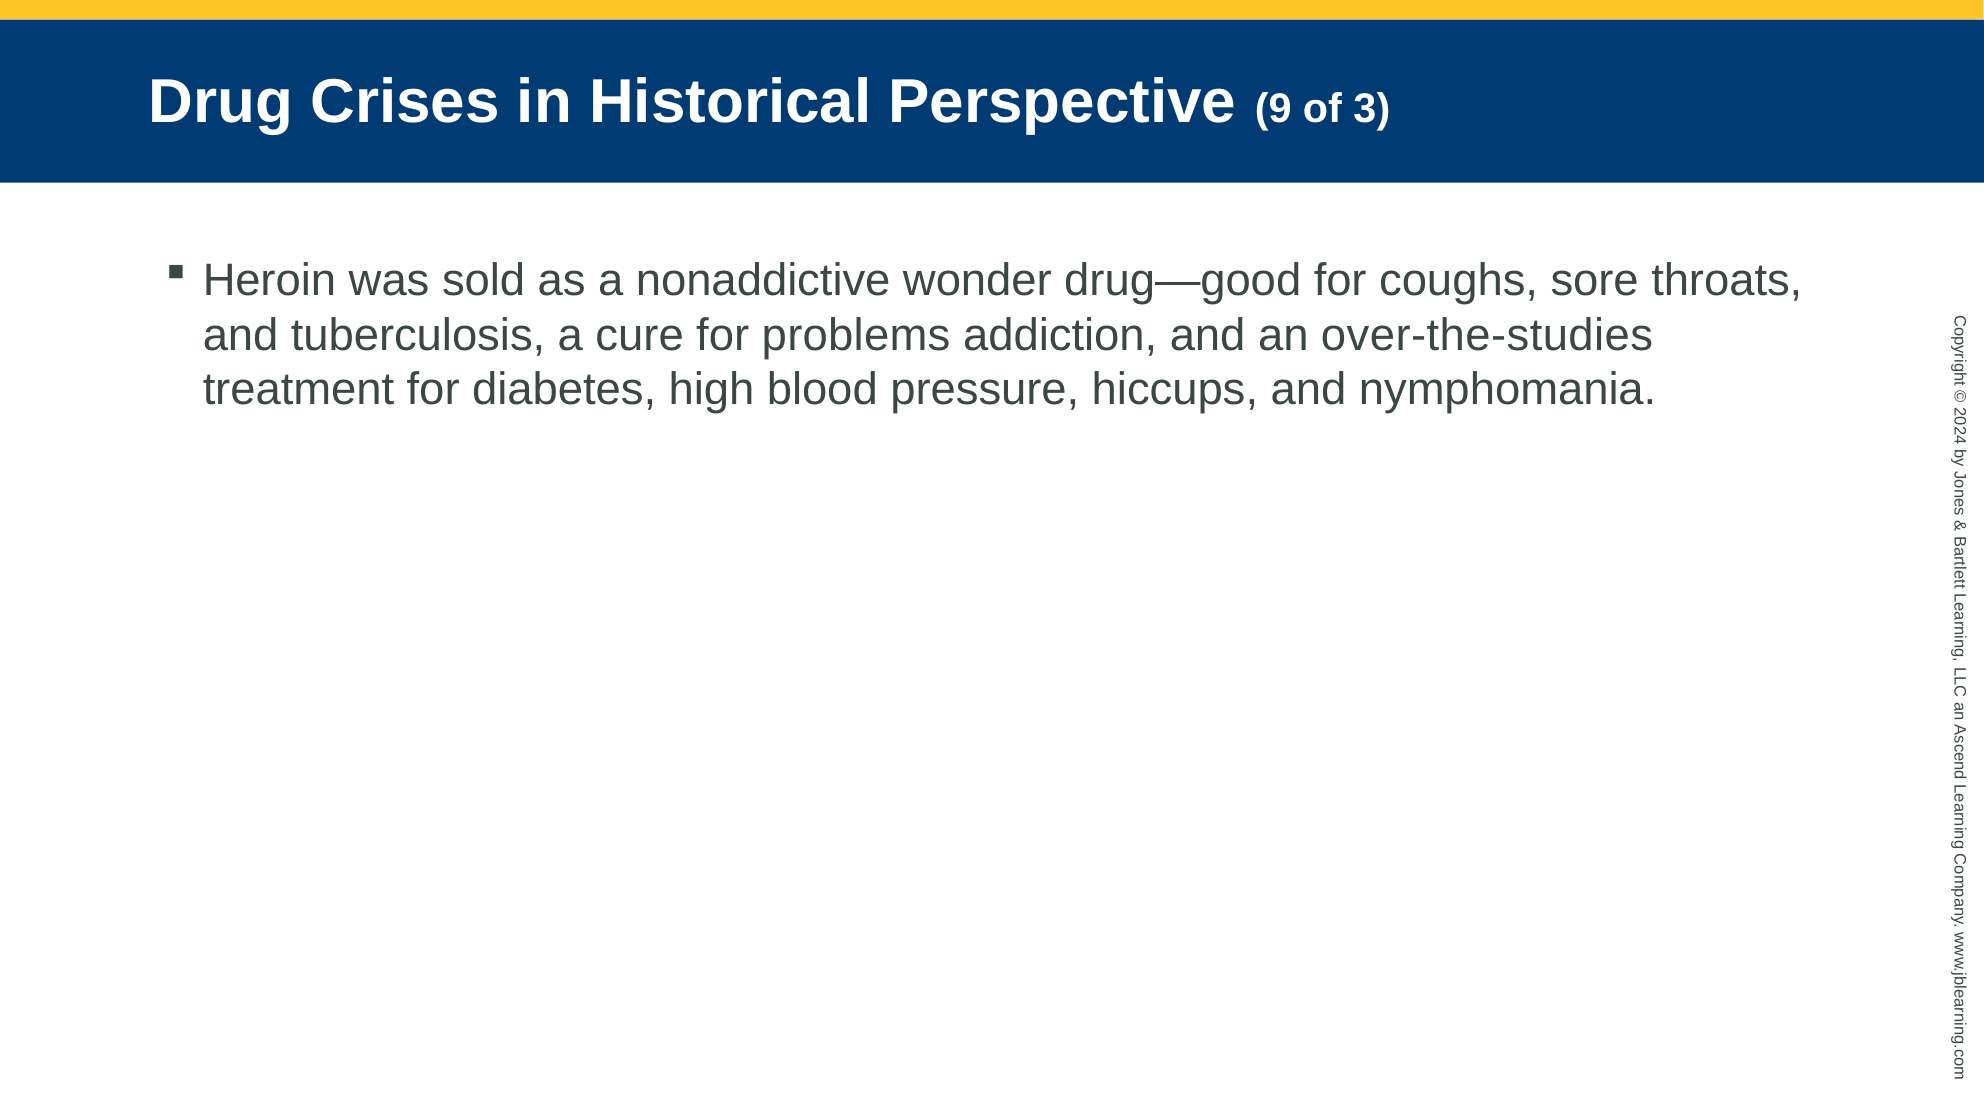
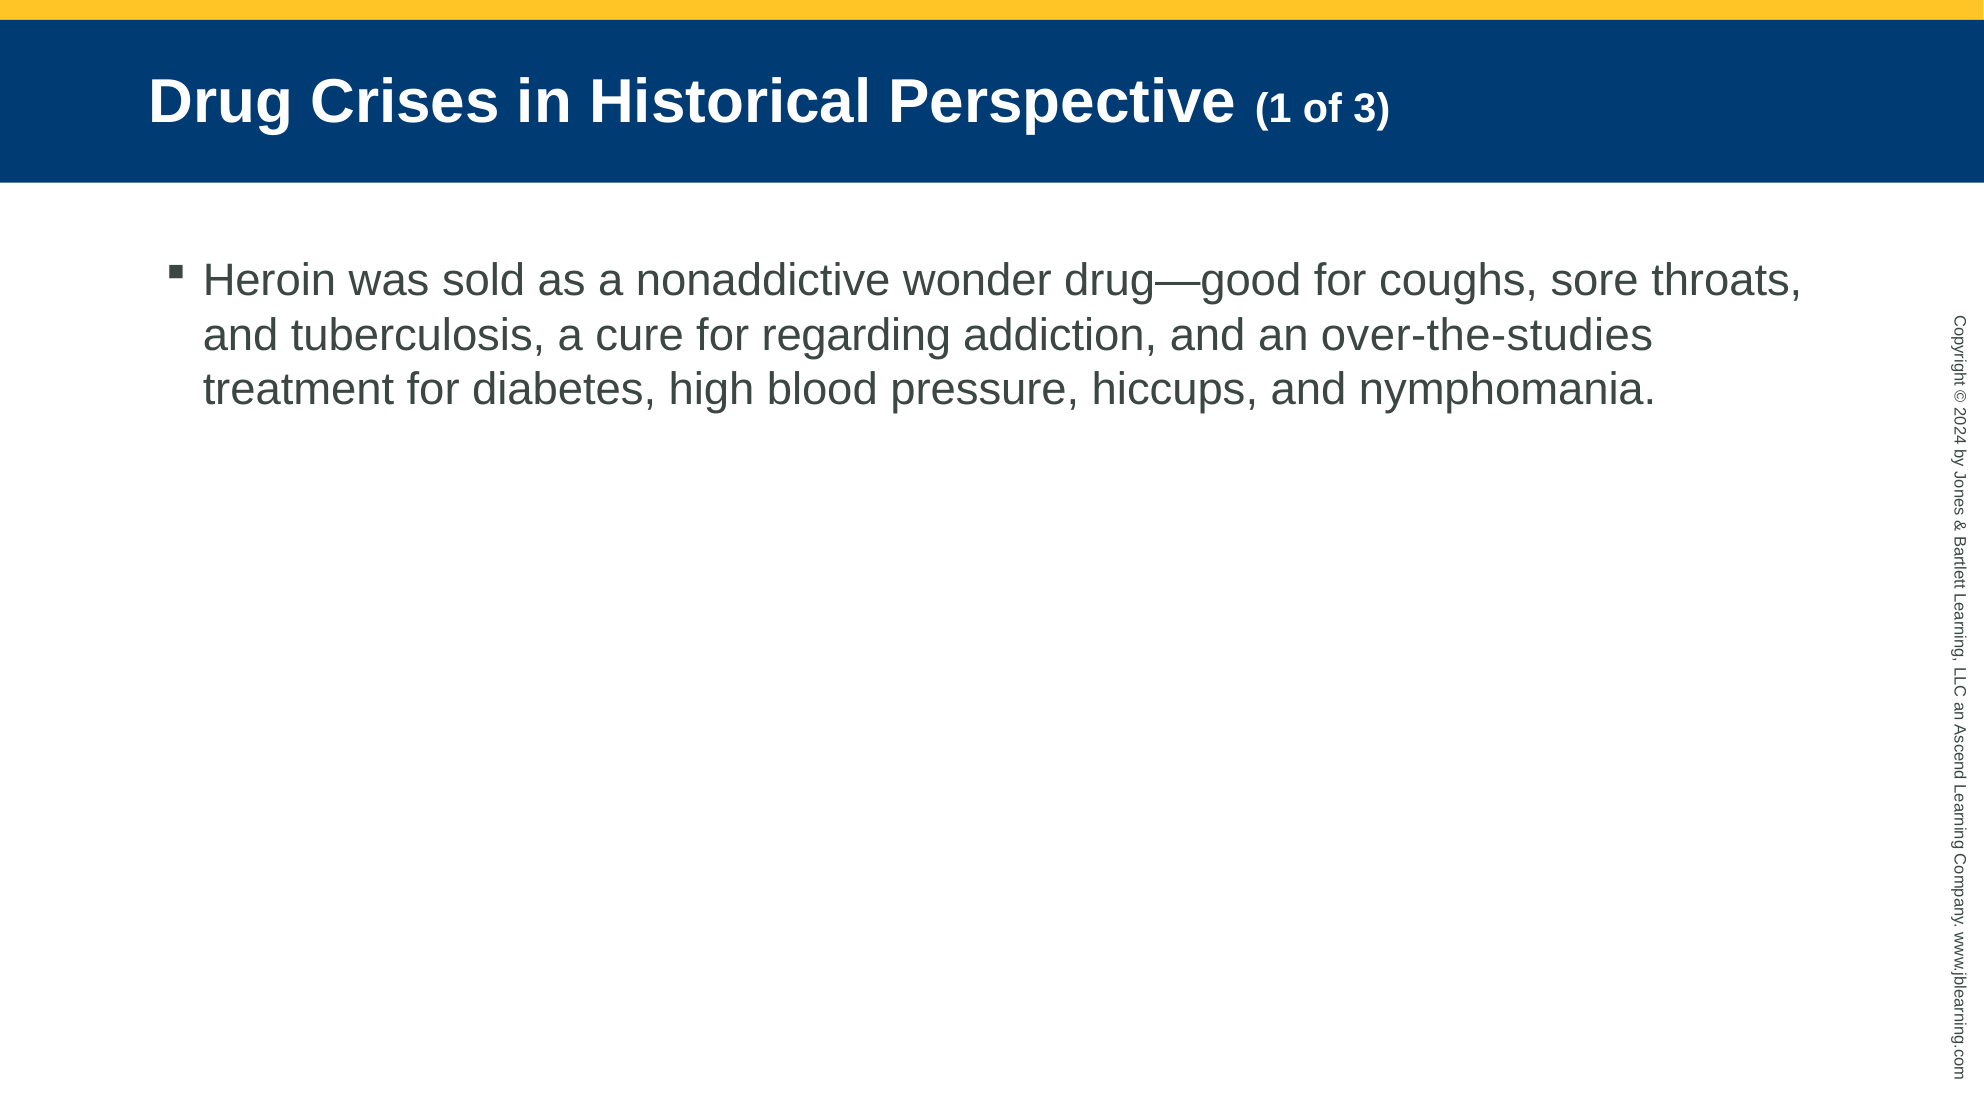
9: 9 -> 1
problems: problems -> regarding
